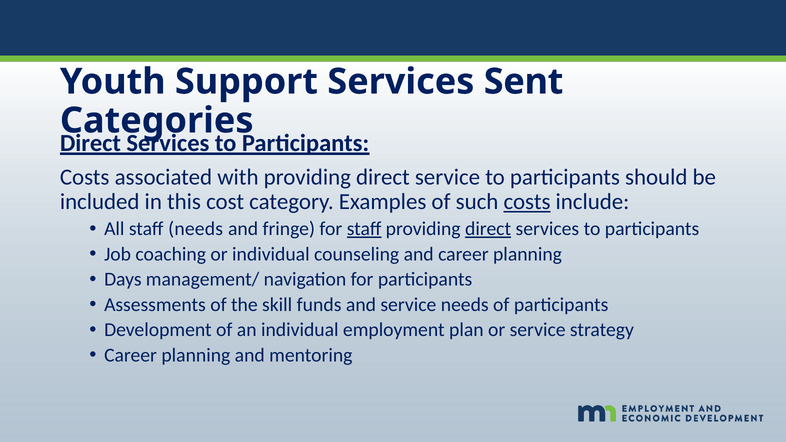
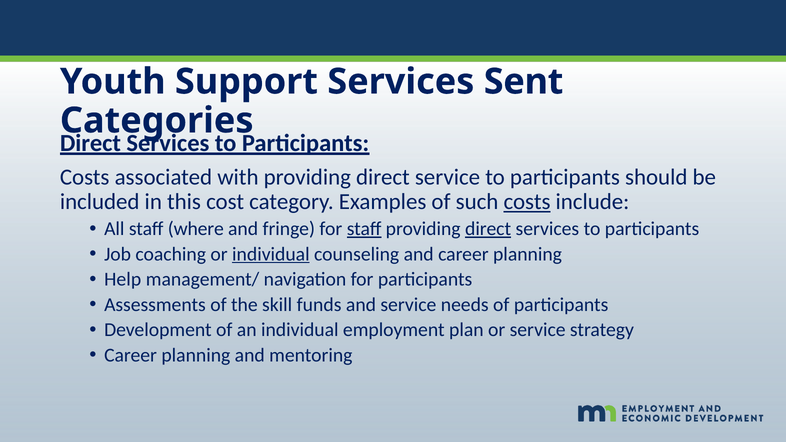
staff needs: needs -> where
individual at (271, 254) underline: none -> present
Days: Days -> Help
